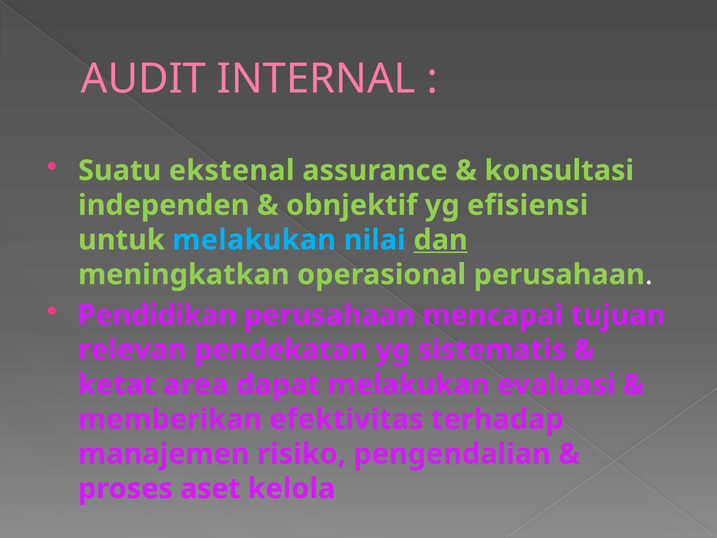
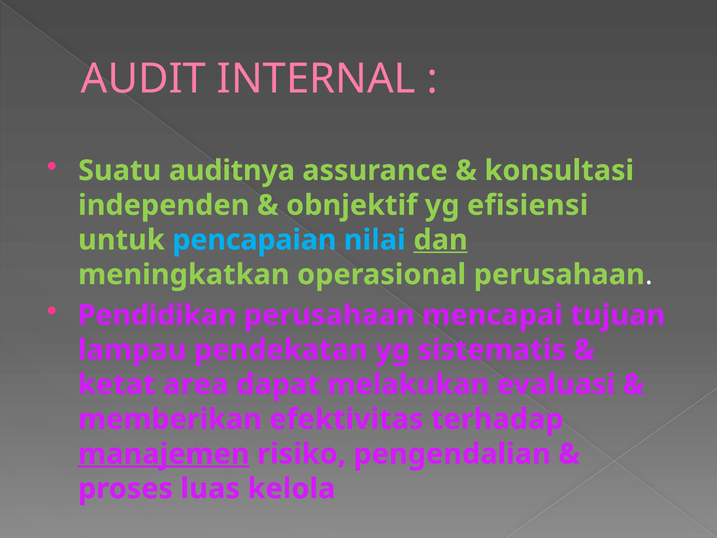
ekstenal: ekstenal -> auditnya
untuk melakukan: melakukan -> pencapaian
relevan: relevan -> lampau
manajemen underline: none -> present
aset: aset -> luas
